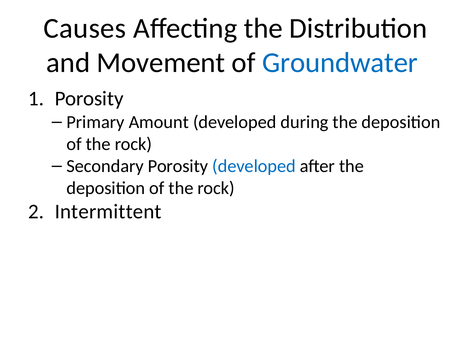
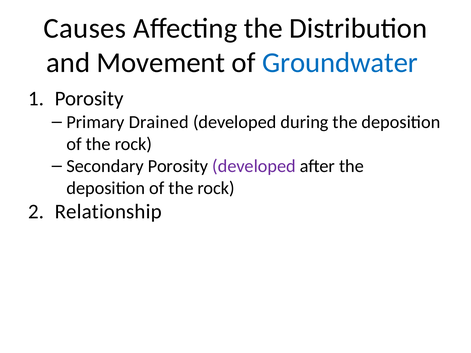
Amount: Amount -> Drained
developed at (254, 166) colour: blue -> purple
Intermittent: Intermittent -> Relationship
